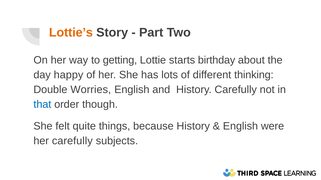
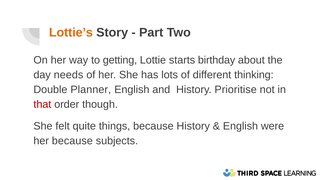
happy: happy -> needs
Worries: Worries -> Planner
History Carefully: Carefully -> Prioritise
that colour: blue -> red
her carefully: carefully -> because
